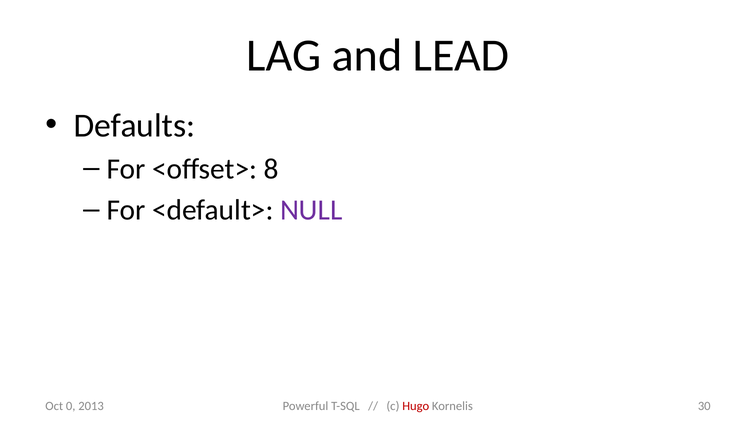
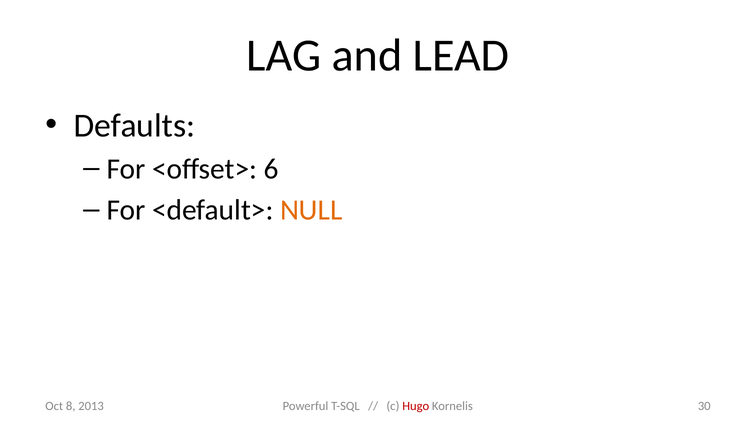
8: 8 -> 6
NULL colour: purple -> orange
0: 0 -> 8
